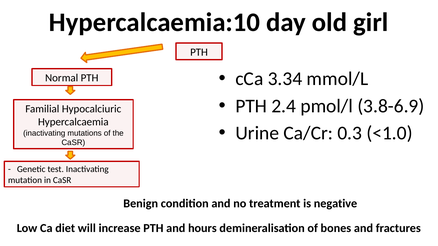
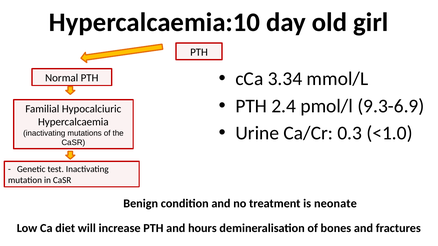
3.8-6.9: 3.8-6.9 -> 9.3-6.9
negative: negative -> neonate
